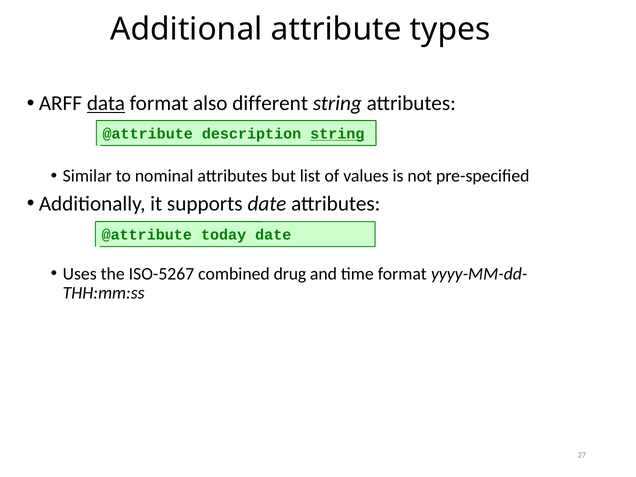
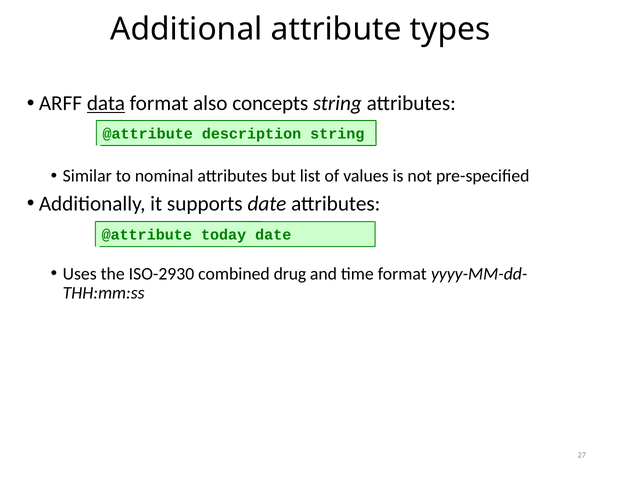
different: different -> concepts
string at (337, 134) underline: present -> none
ISO-5267: ISO-5267 -> ISO-2930
